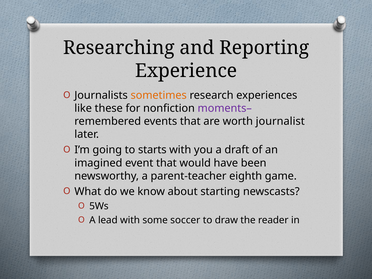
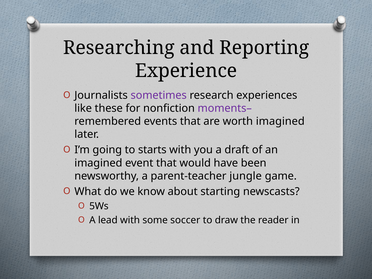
sometimes colour: orange -> purple
worth journalist: journalist -> imagined
eighth: eighth -> jungle
